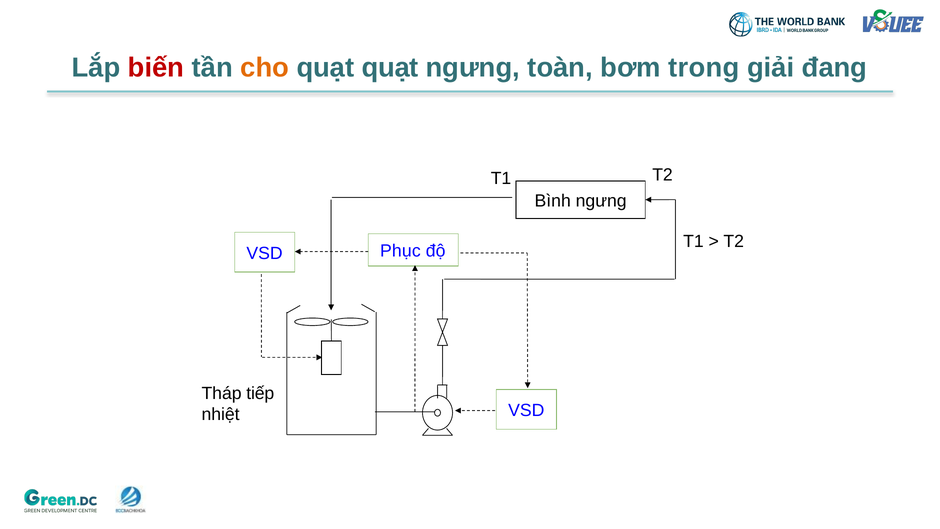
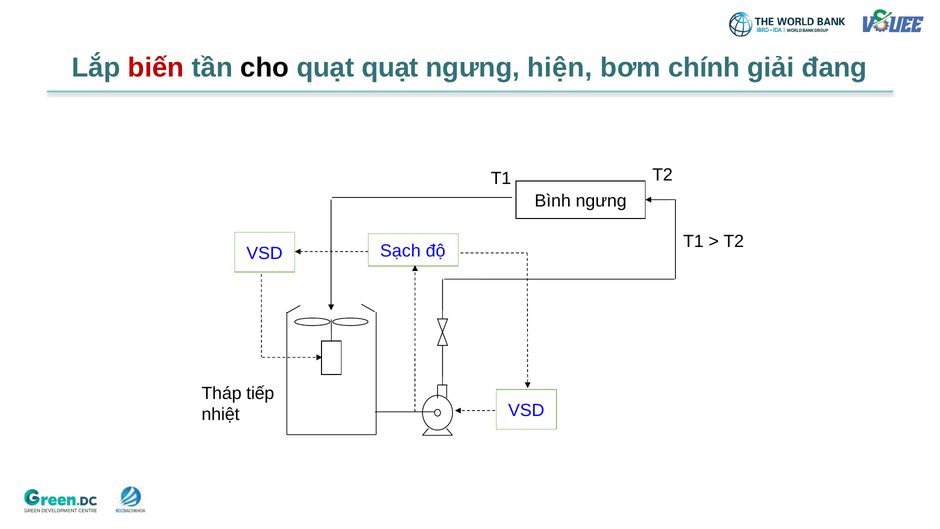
cho colour: orange -> black
toàn: toàn -> hiện
trong: trong -> chính
Phục: Phục -> Sạch
